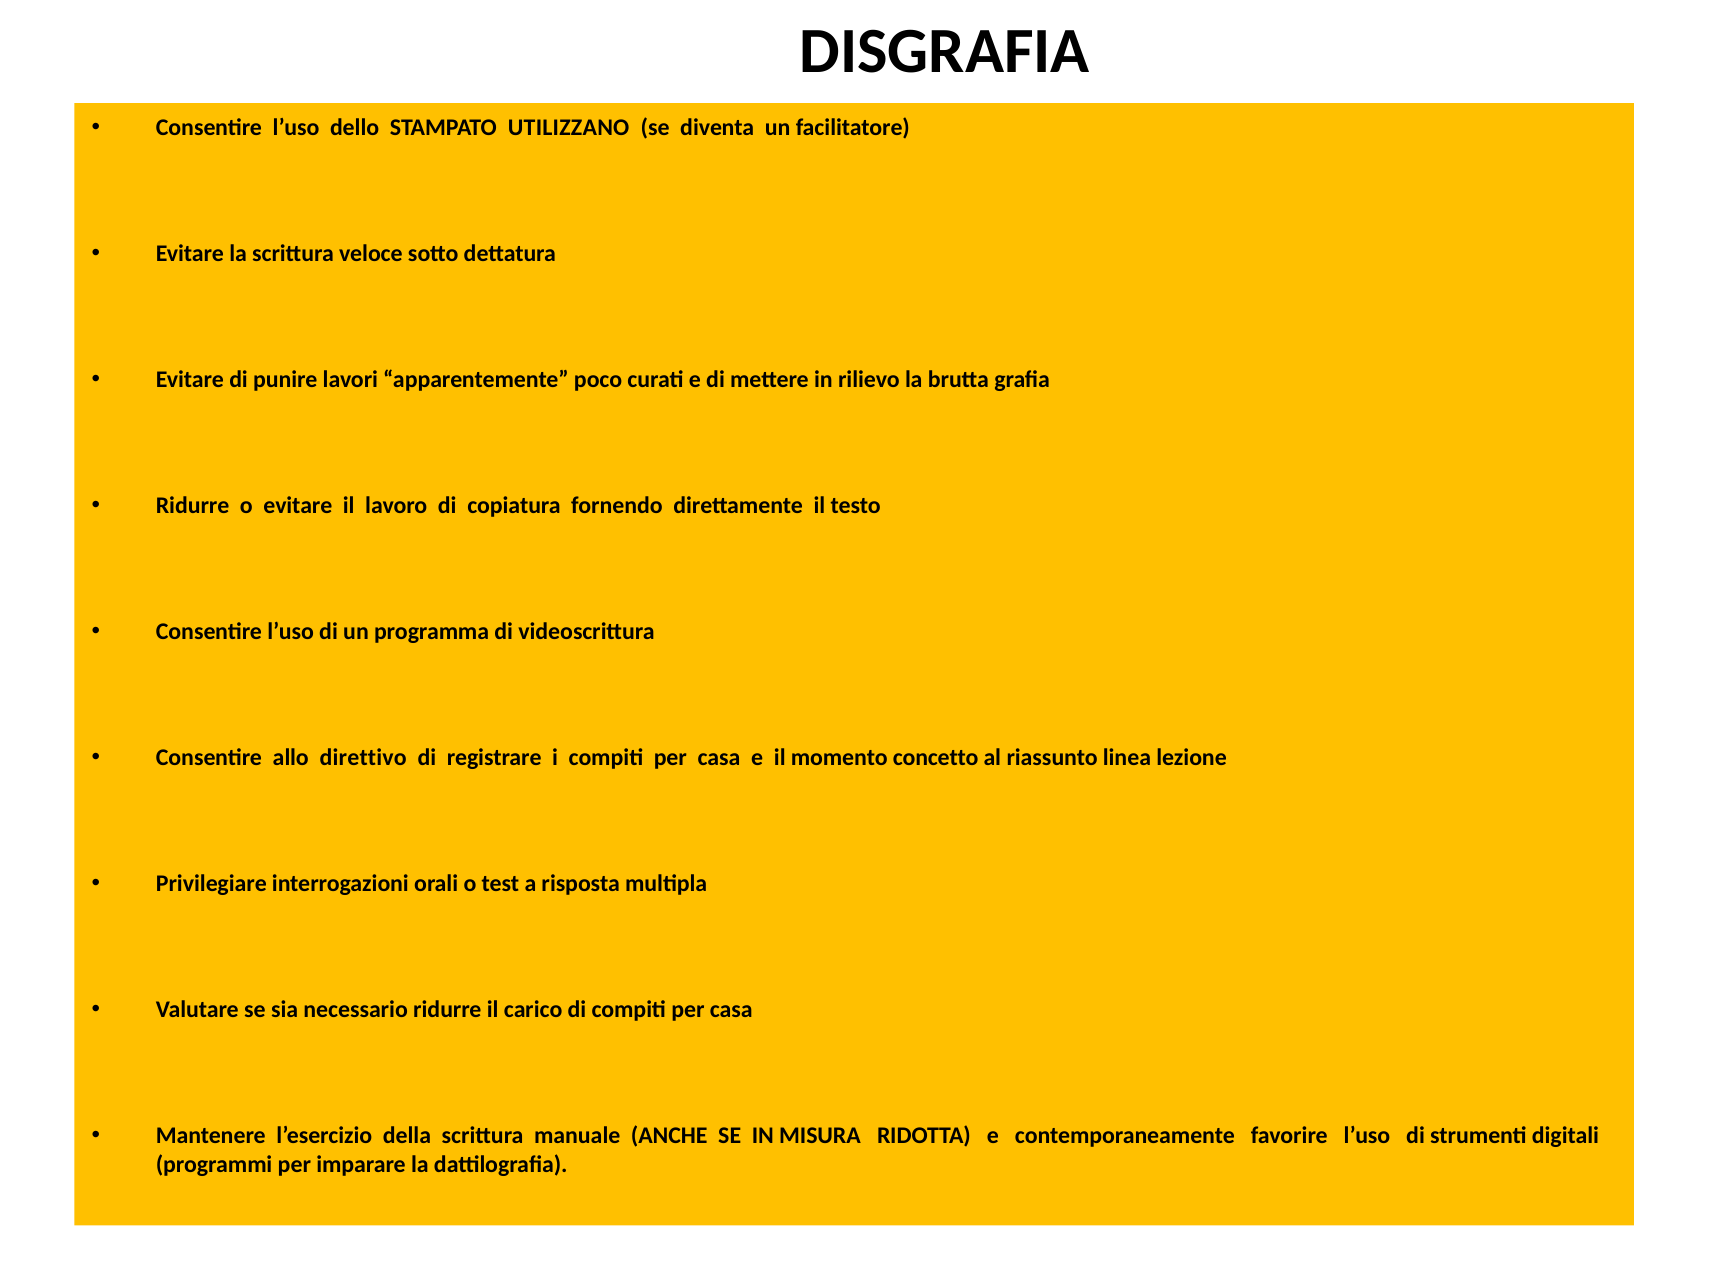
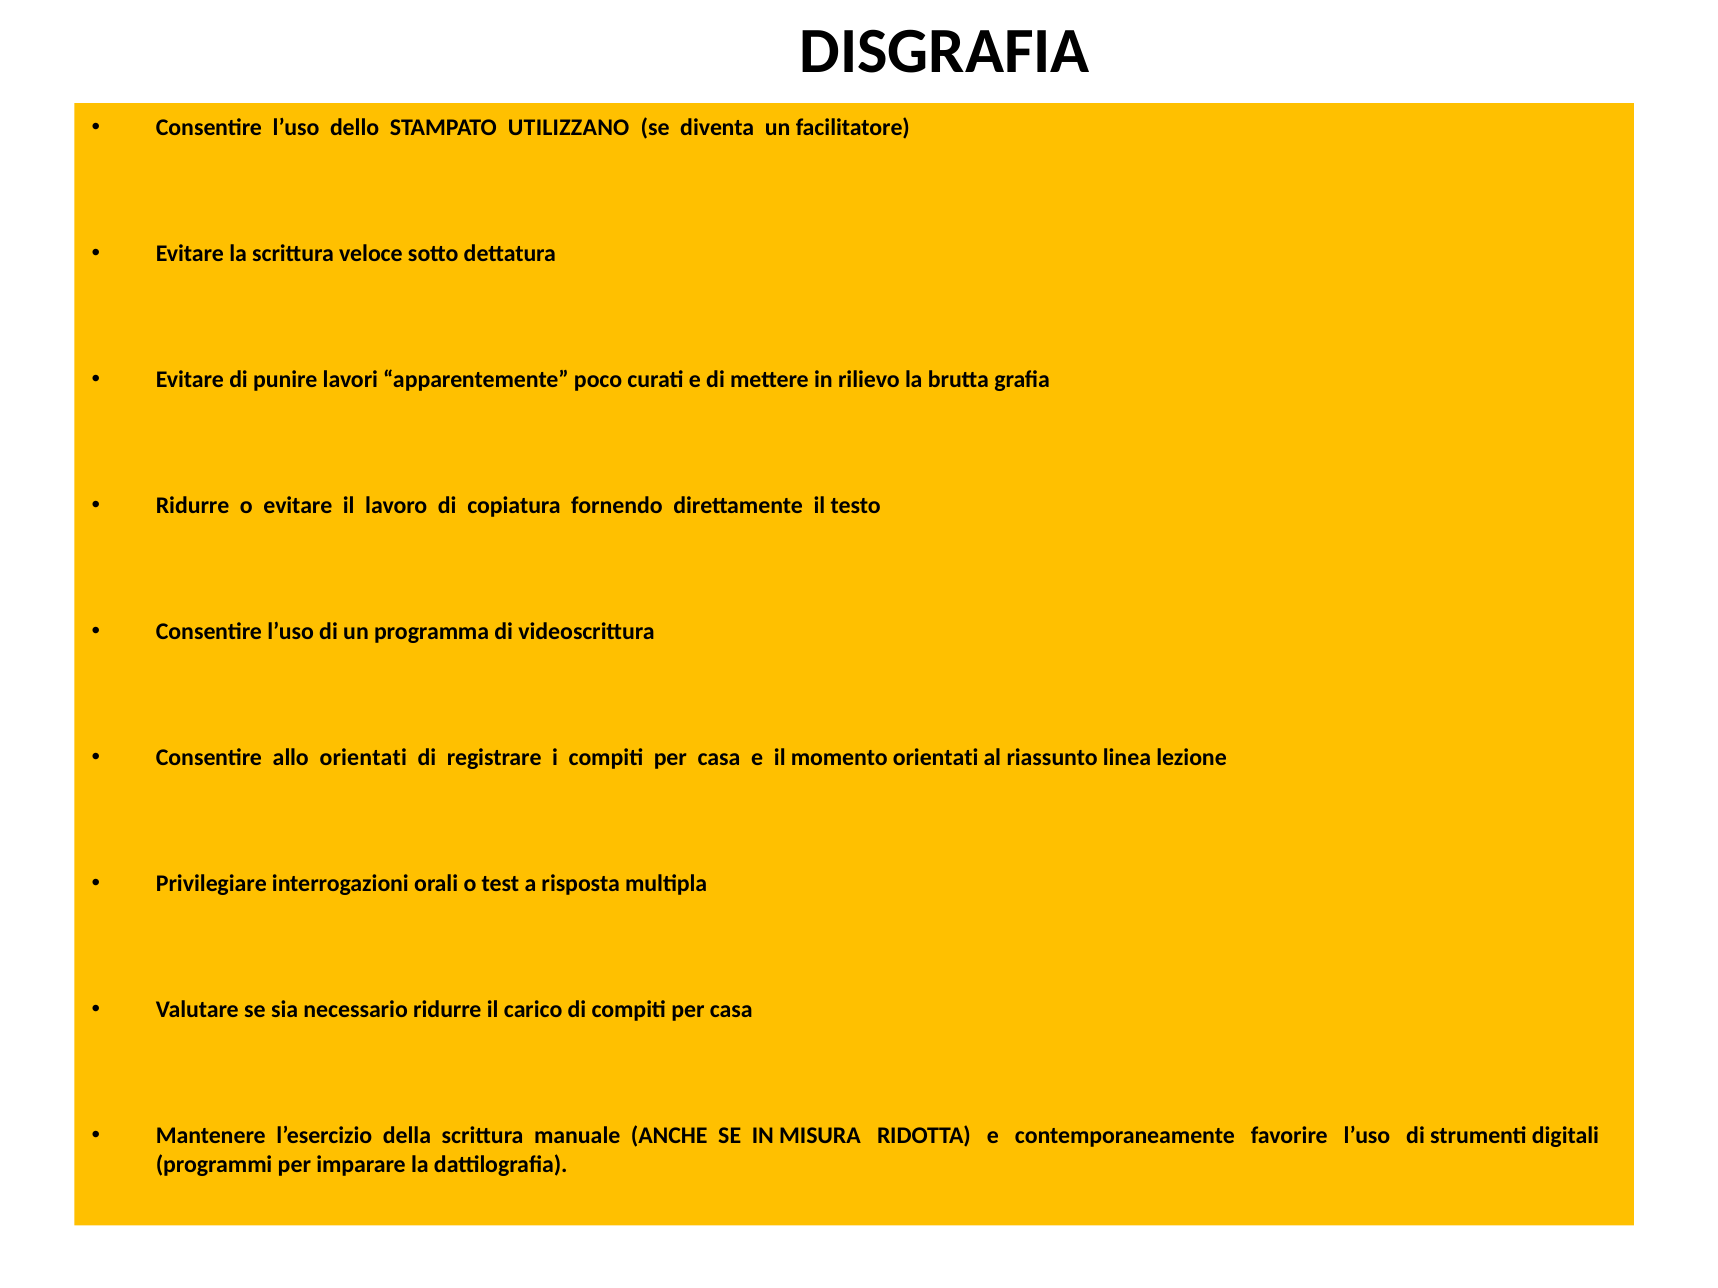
allo direttivo: direttivo -> orientati
momento concetto: concetto -> orientati
